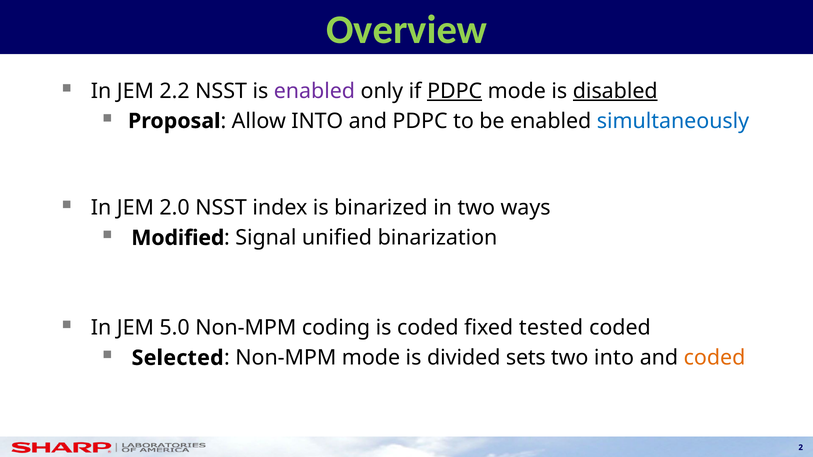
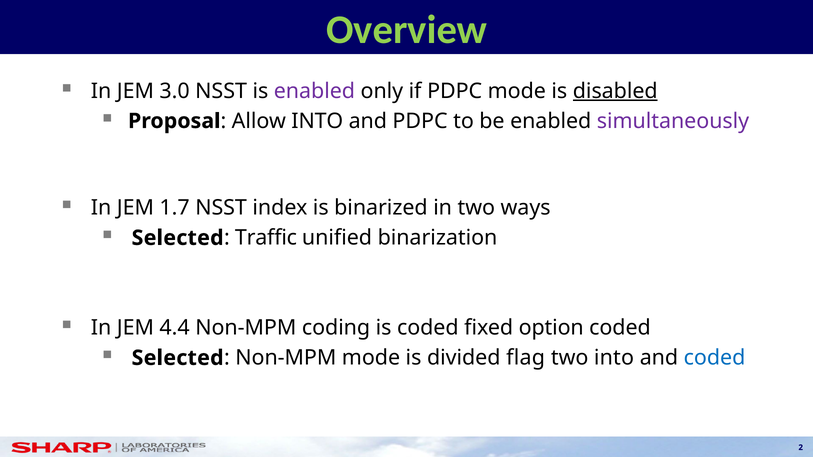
2.2: 2.2 -> 3.0
PDPC at (455, 91) underline: present -> none
simultaneously colour: blue -> purple
2.0: 2.0 -> 1.7
Modified at (178, 238): Modified -> Selected
Signal: Signal -> Traffic
5.0: 5.0 -> 4.4
tested: tested -> option
sets: sets -> flag
coded at (714, 358) colour: orange -> blue
